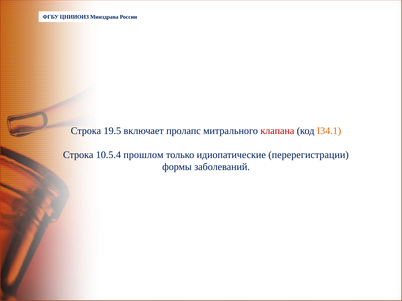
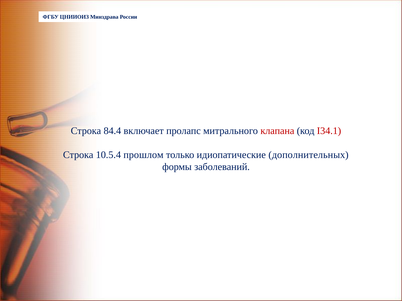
19.5: 19.5 -> 84.4
I34.1 colour: orange -> red
перерегистрации: перерегистрации -> дополнительных
